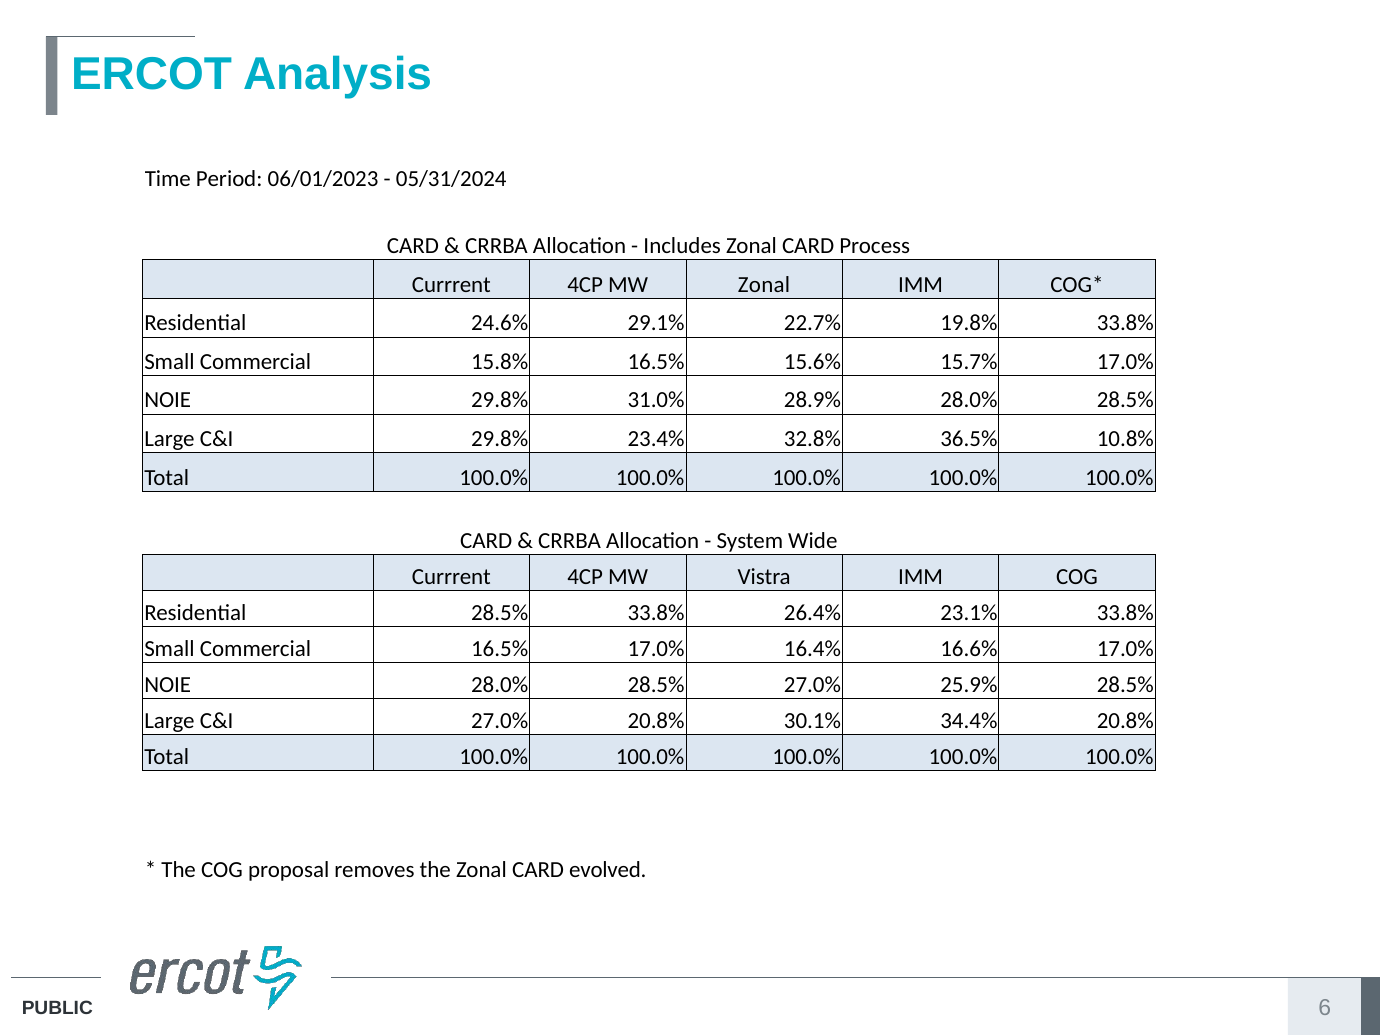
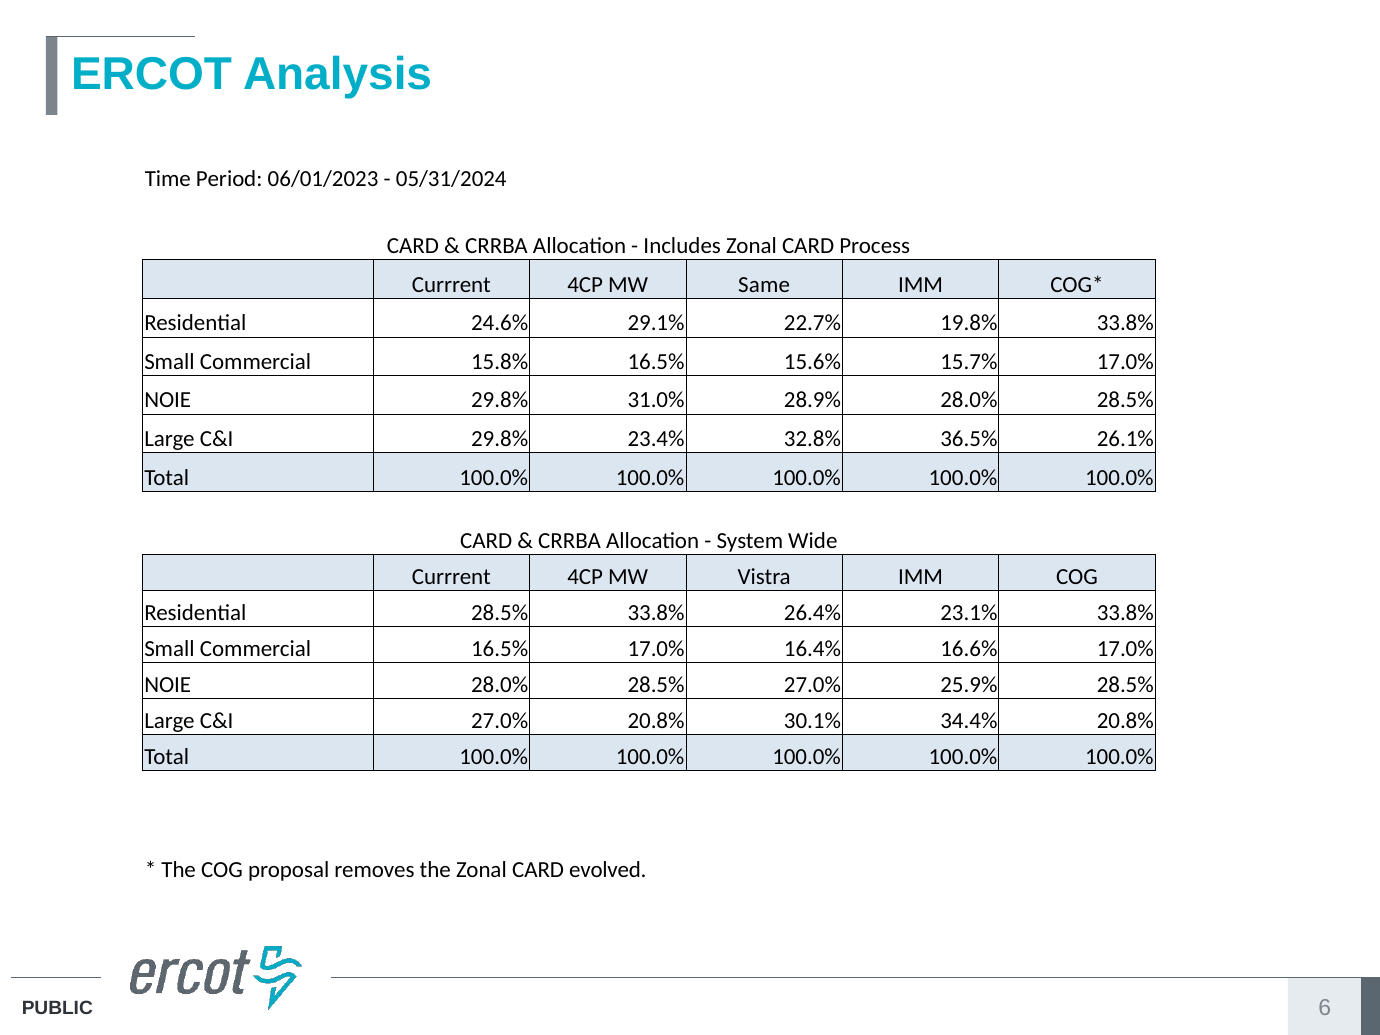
MW Zonal: Zonal -> Same
10.8%: 10.8% -> 26.1%
